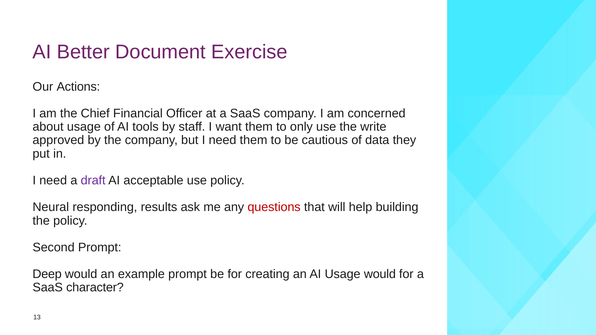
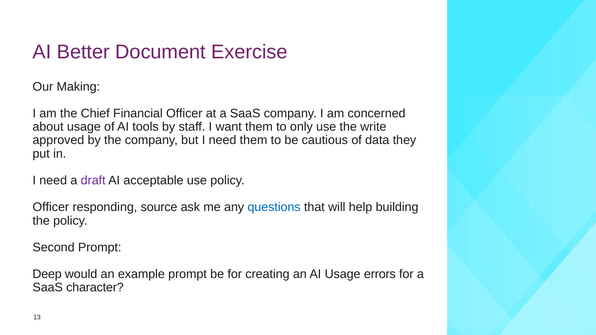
Actions: Actions -> Making
Neural at (51, 207): Neural -> Officer
results: results -> source
questions colour: red -> blue
Usage would: would -> errors
